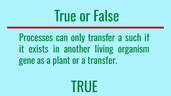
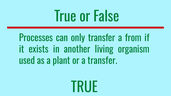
such: such -> from
gene: gene -> used
